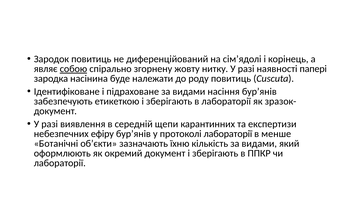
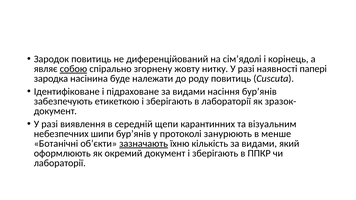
експертизи: експертизи -> візуальним
ефіру: ефіру -> шипи
протоколі лабораторії: лабораторії -> занурюють
зазначають underline: none -> present
